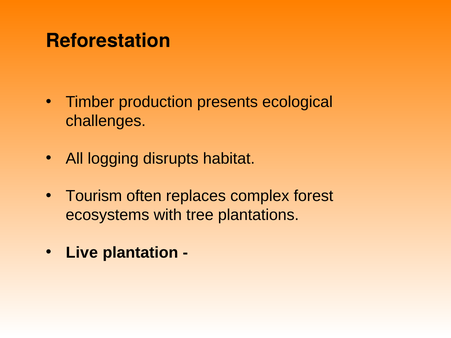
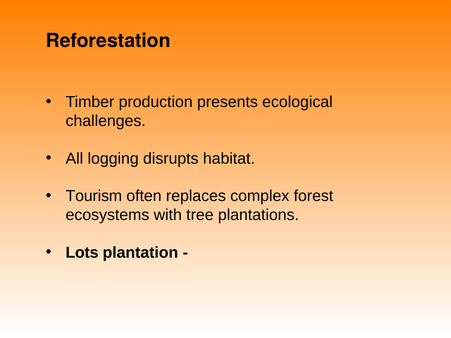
Live: Live -> Lots
